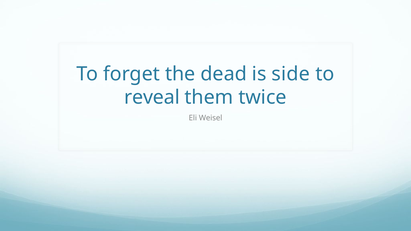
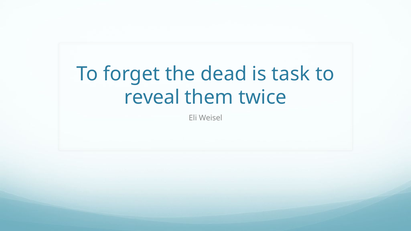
side: side -> task
